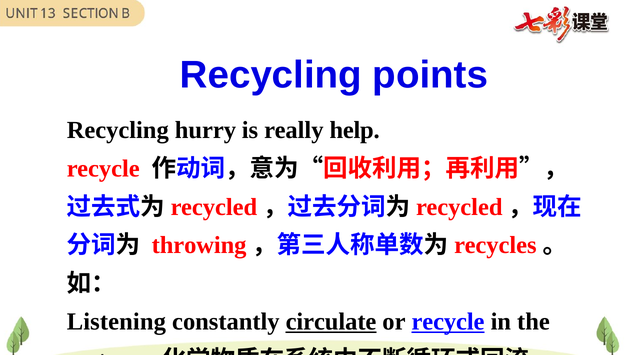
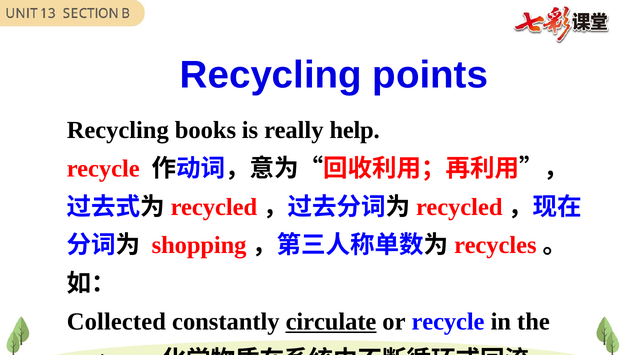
hurry: hurry -> books
throwing: throwing -> shopping
Listening: Listening -> Collected
recycle at (448, 322) underline: present -> none
